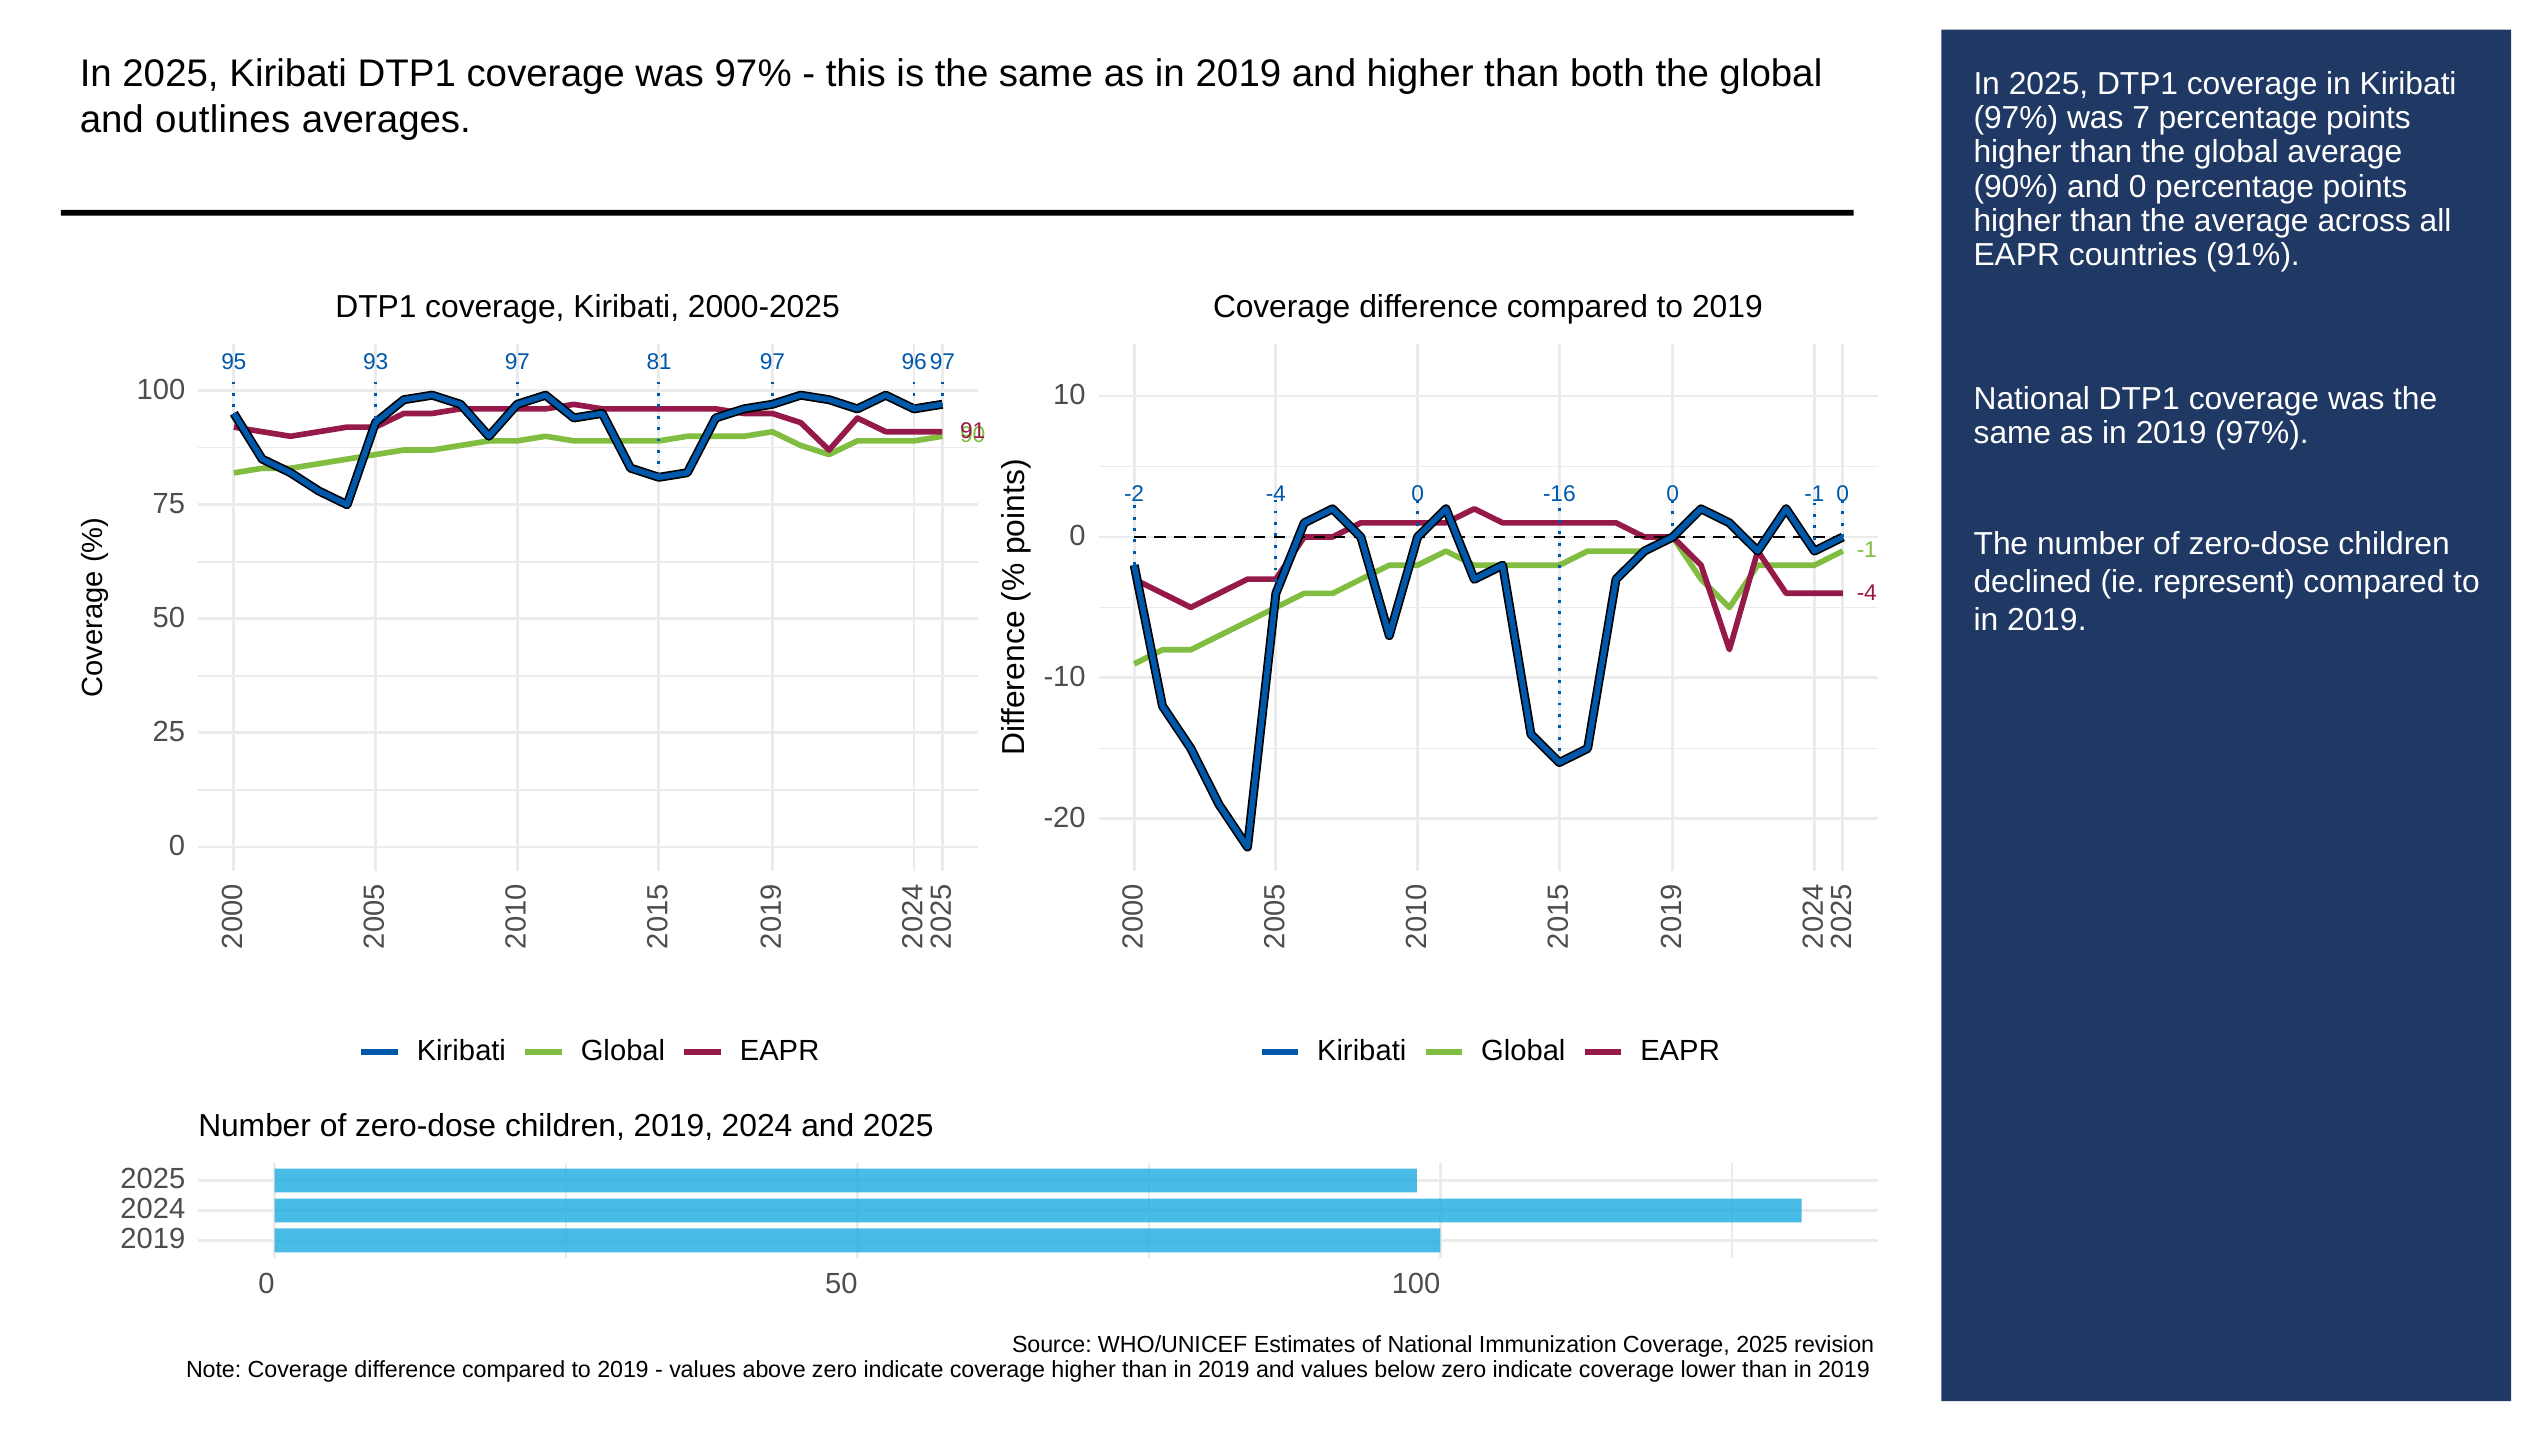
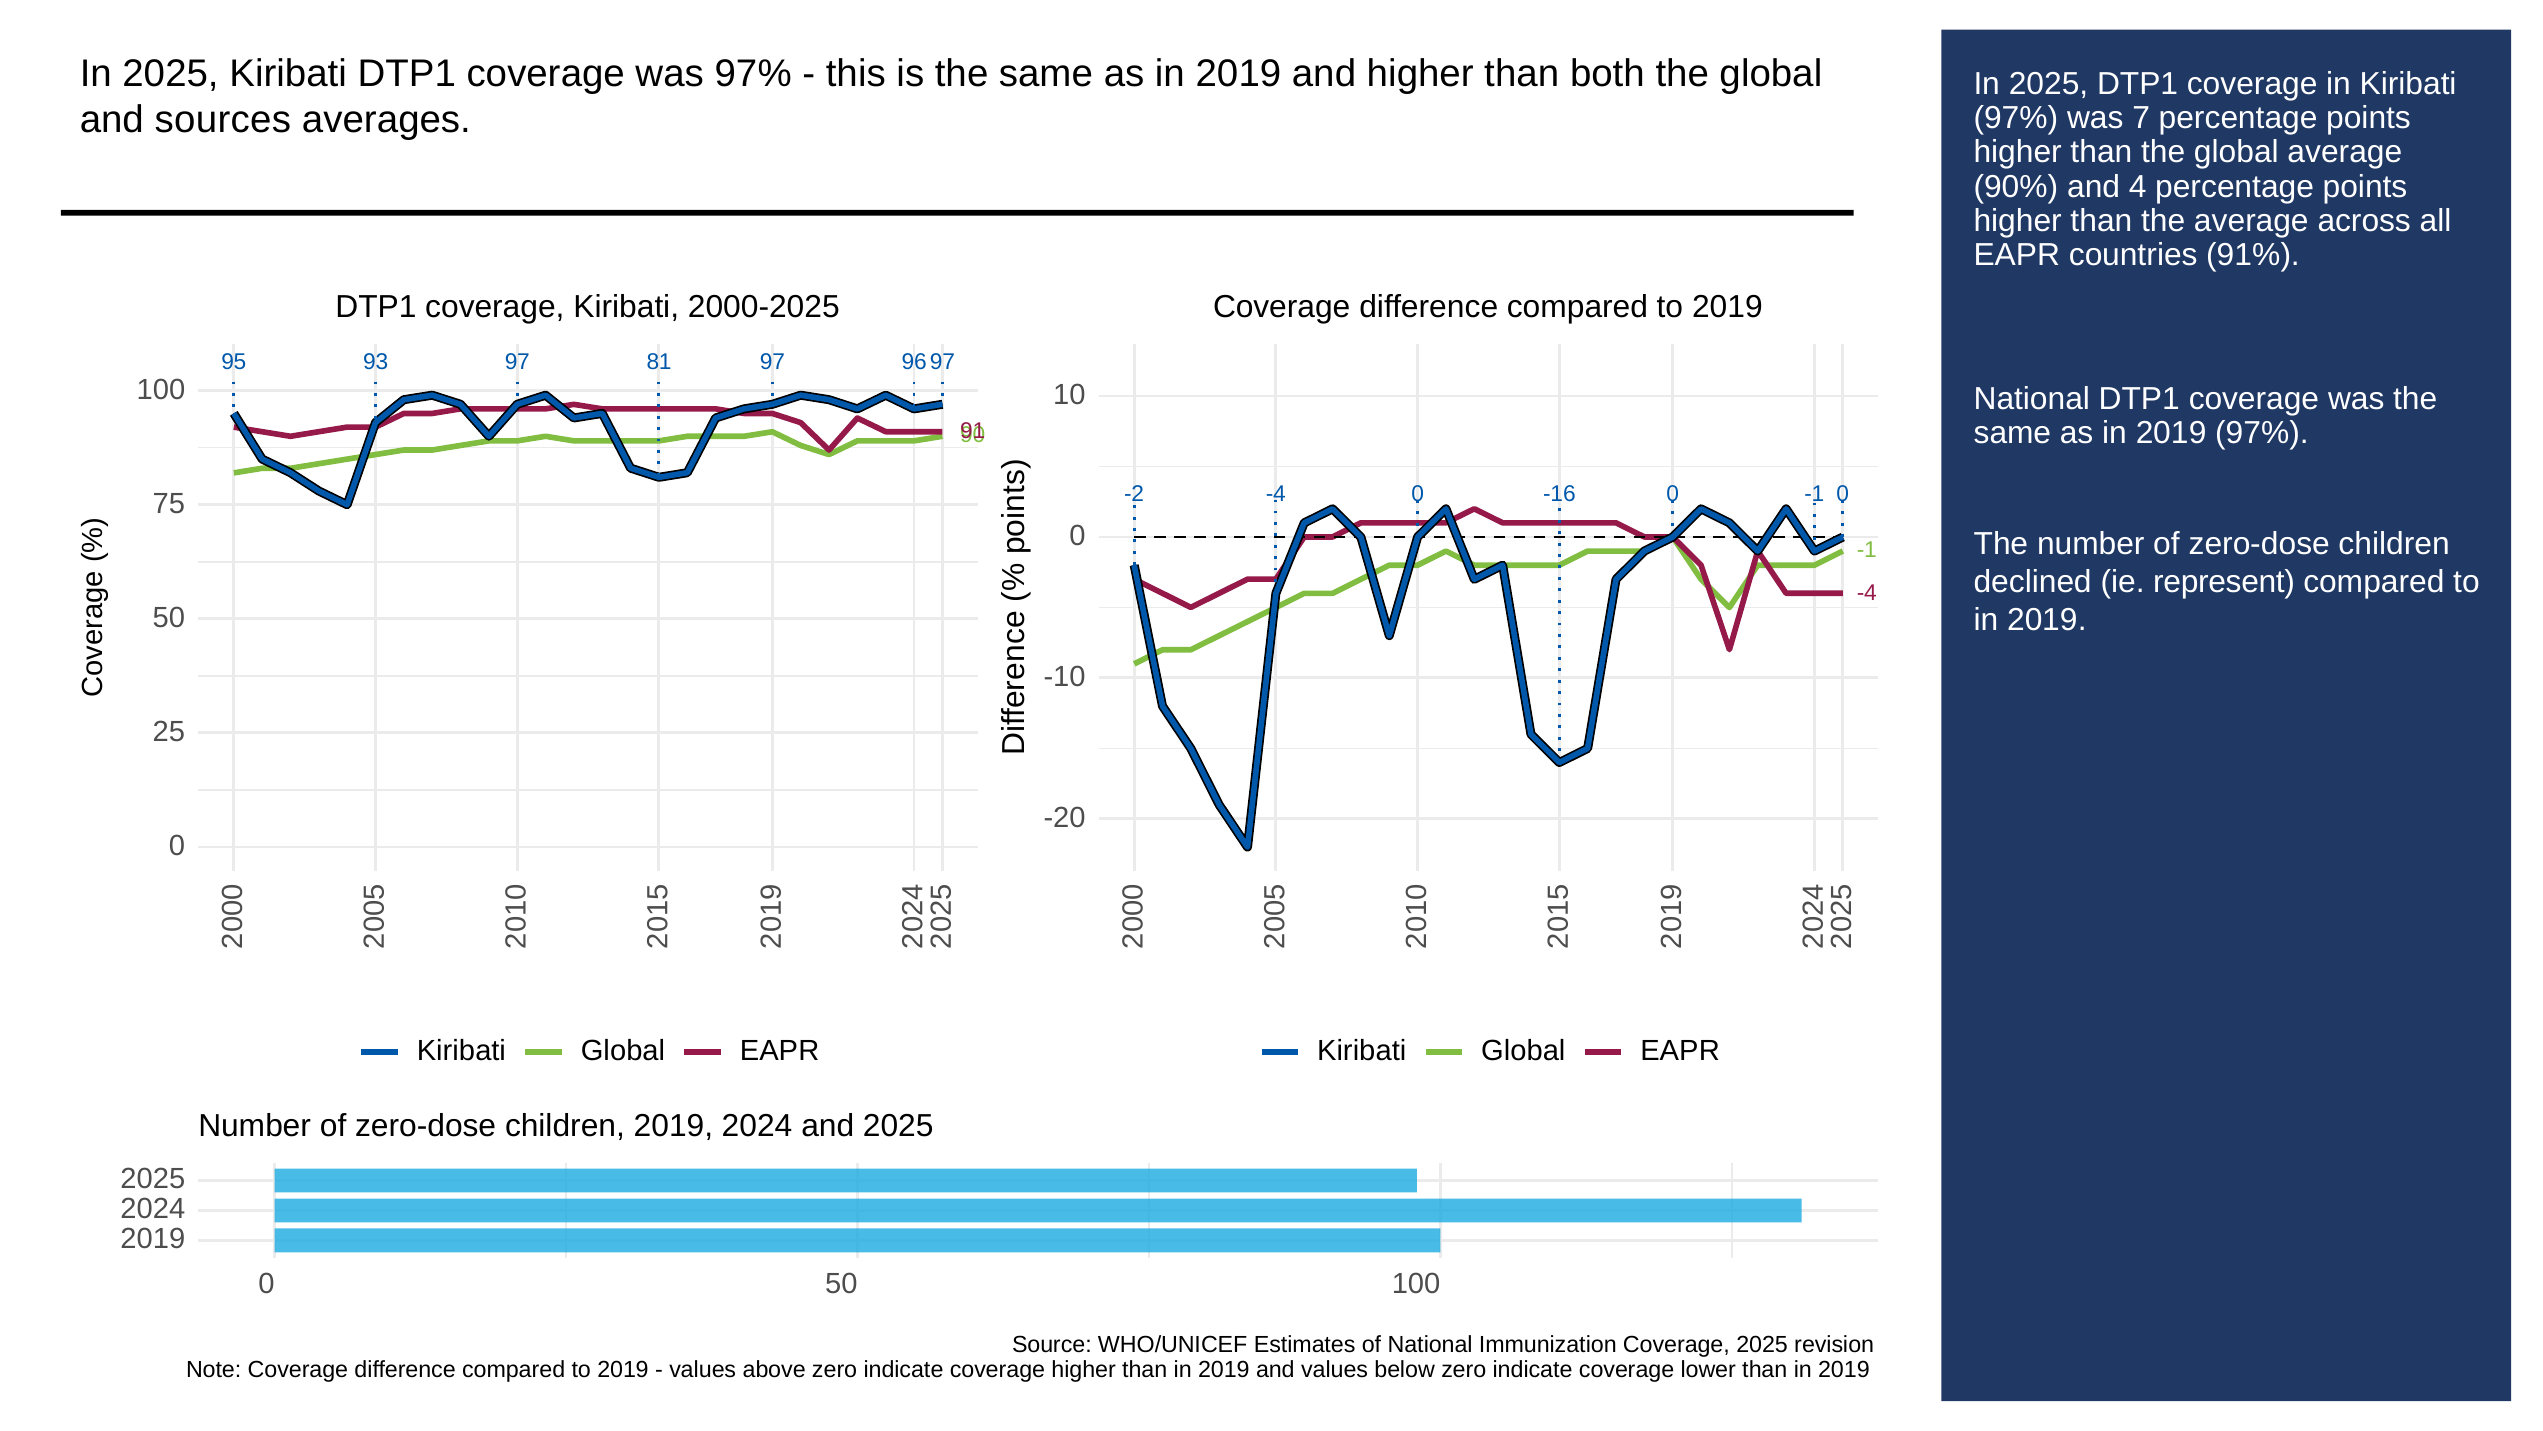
outlines: outlines -> sources
and 0: 0 -> 4
